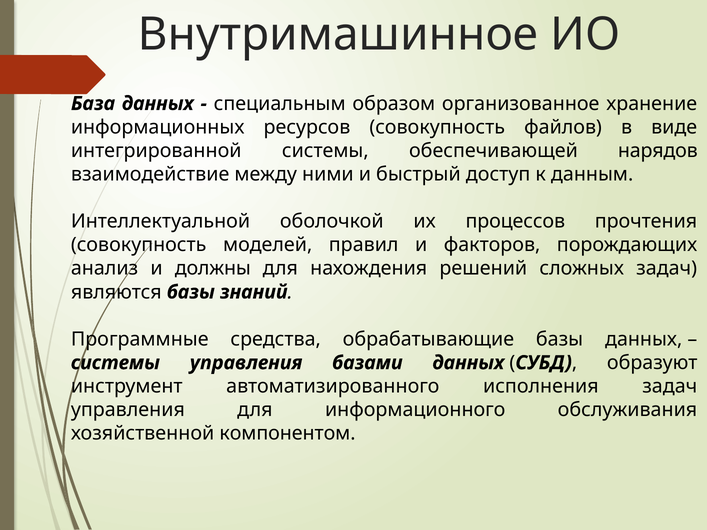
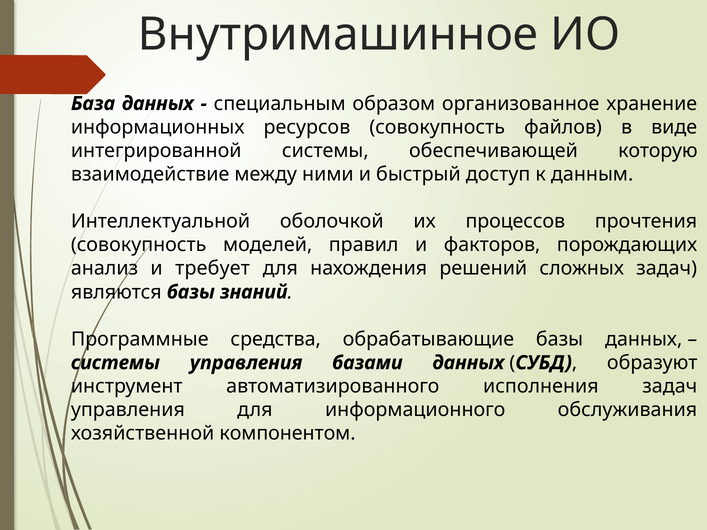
нарядов: нарядов -> которую
должны: должны -> требует
